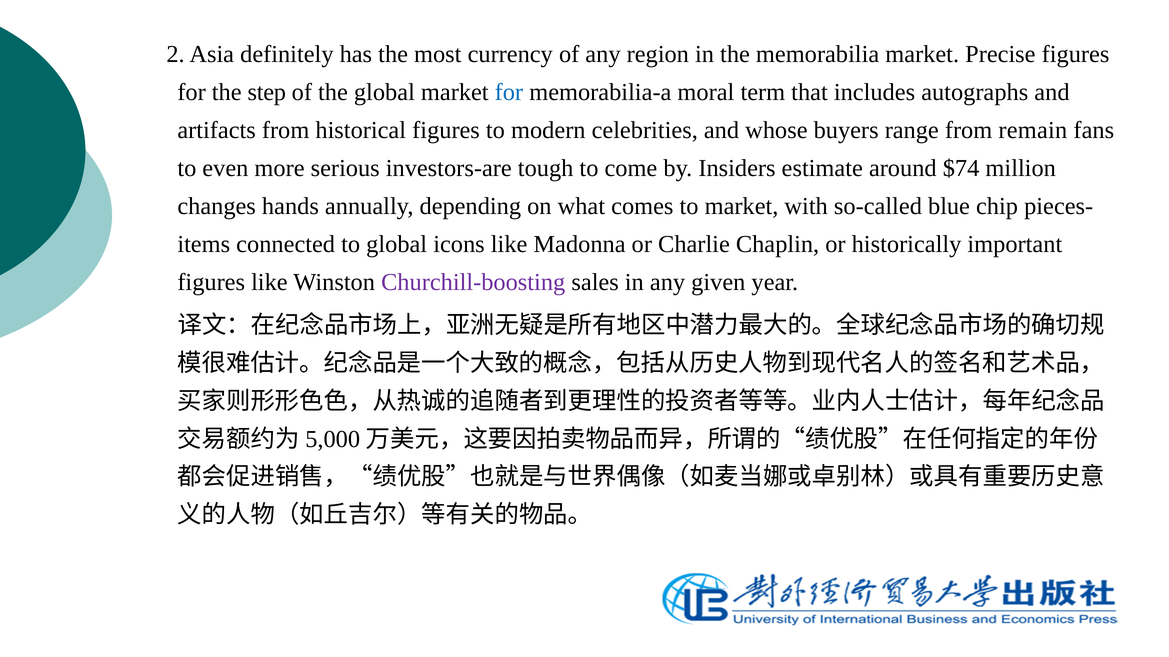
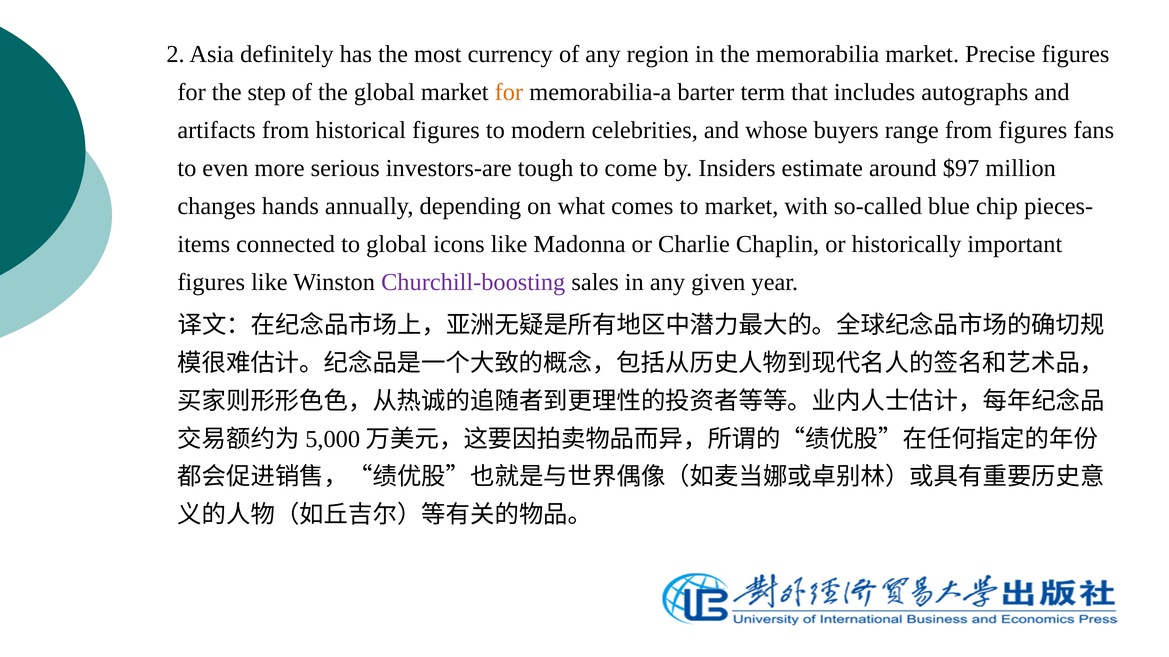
for at (509, 92) colour: blue -> orange
moral: moral -> barter
from remain: remain -> figures
$74: $74 -> $97
